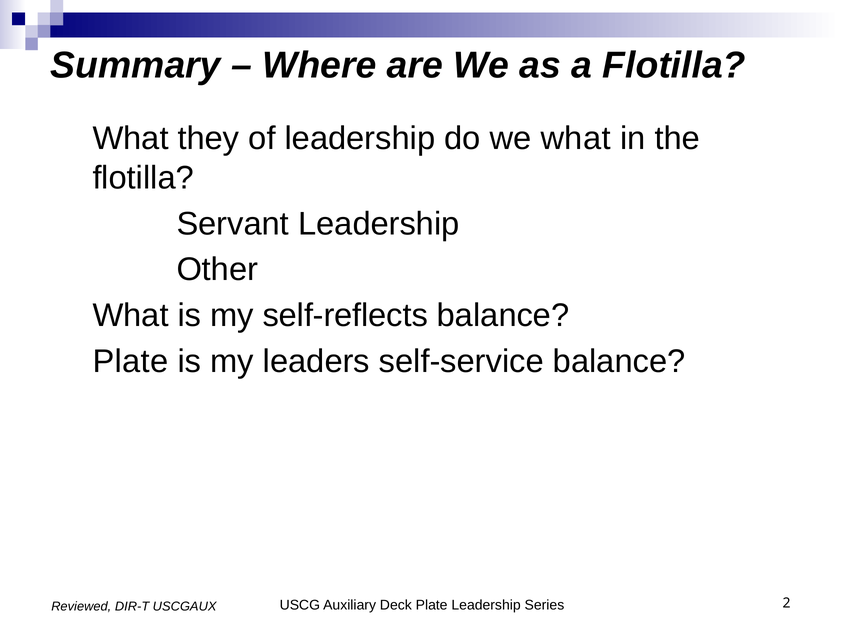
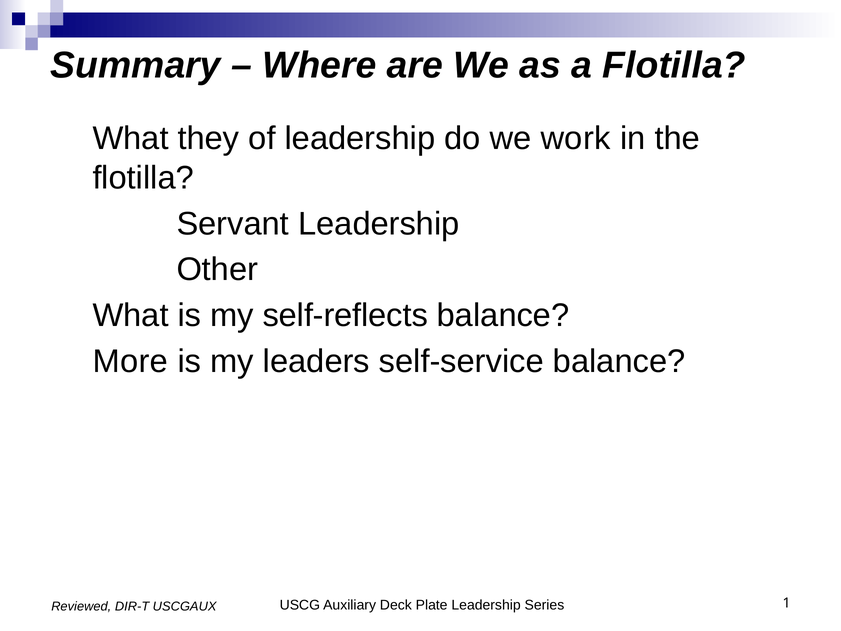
we what: what -> work
Plate at (130, 361): Plate -> More
2: 2 -> 1
